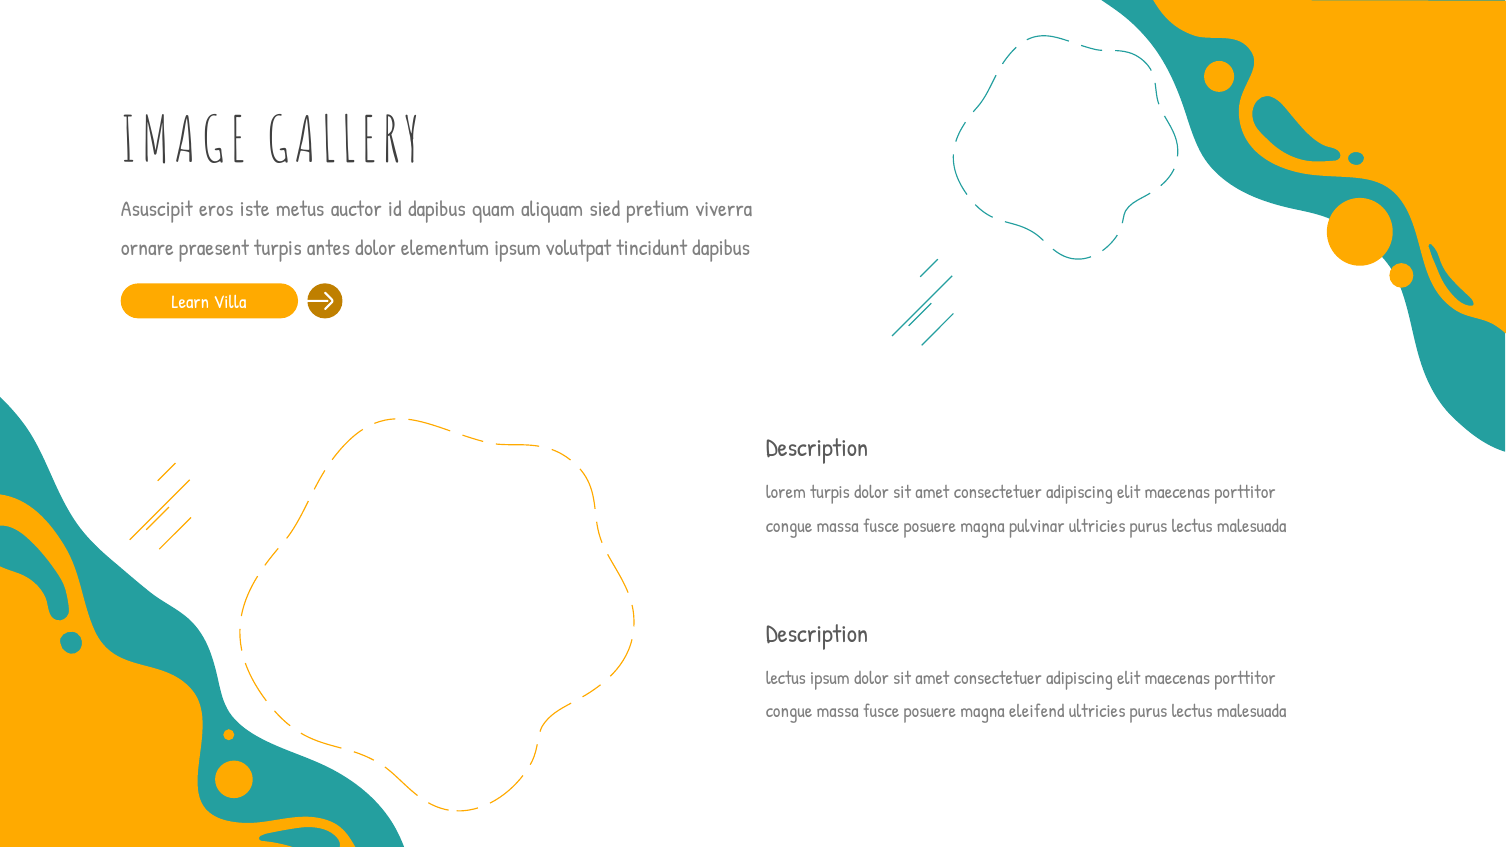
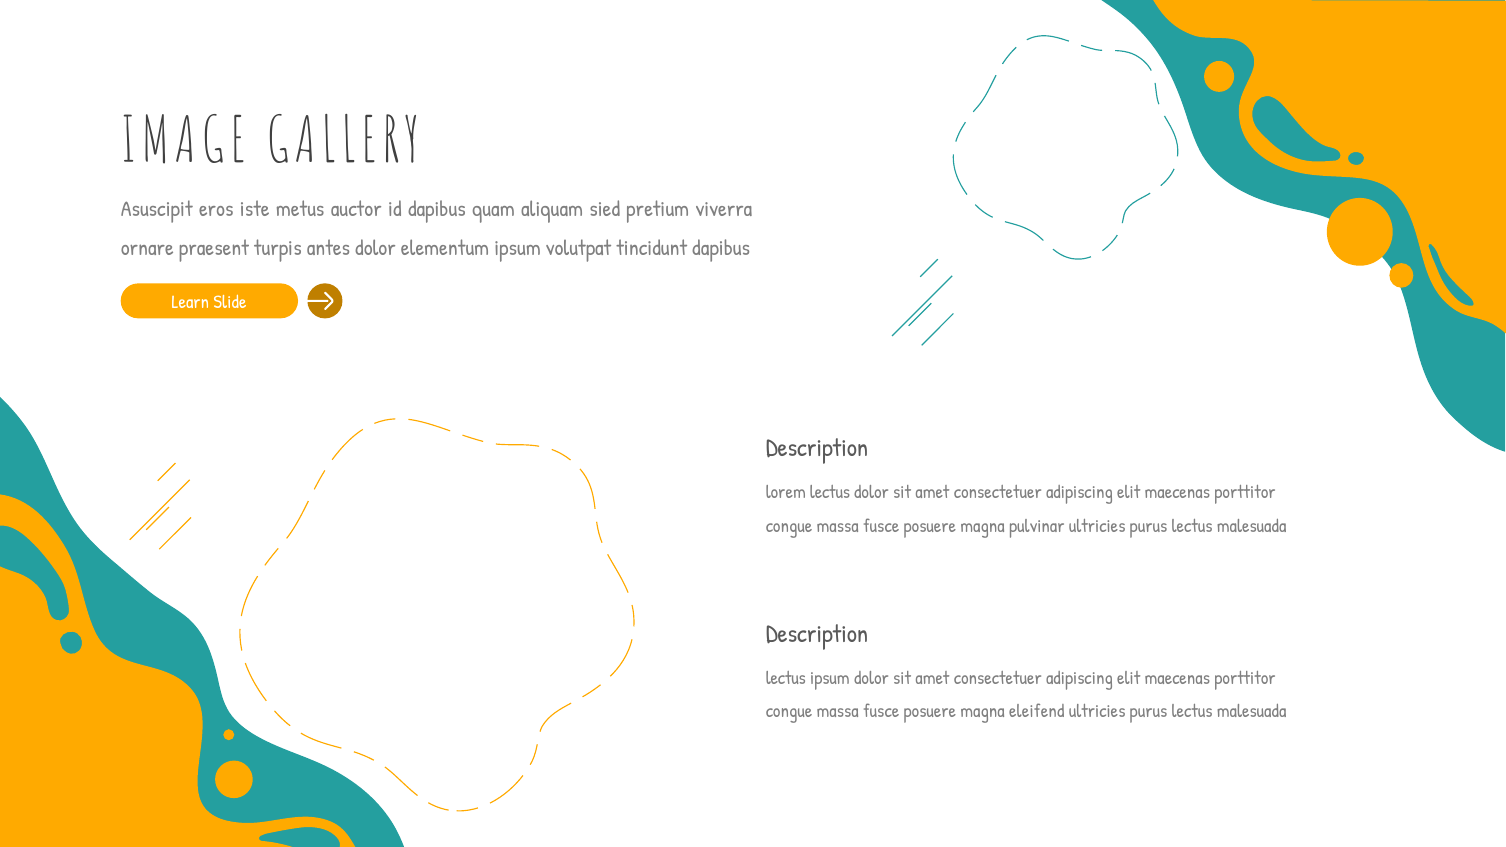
Villa: Villa -> Slide
lorem turpis: turpis -> lectus
